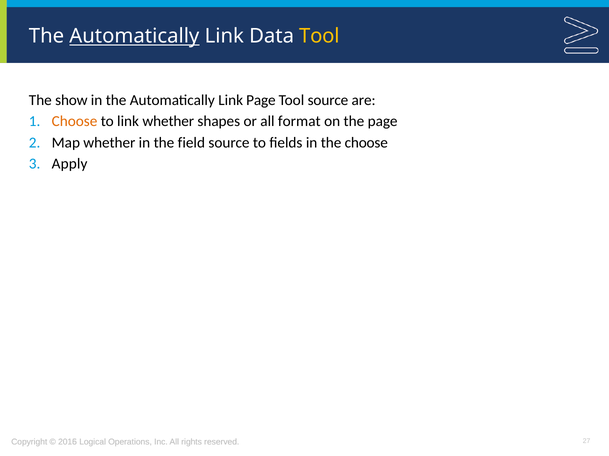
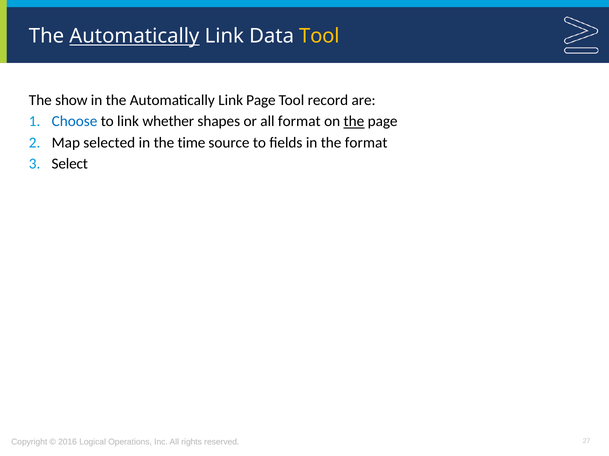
Tool source: source -> record
Choose at (75, 122) colour: orange -> blue
the at (354, 122) underline: none -> present
Map whether: whether -> selected
field: field -> time
the choose: choose -> format
Apply: Apply -> Select
